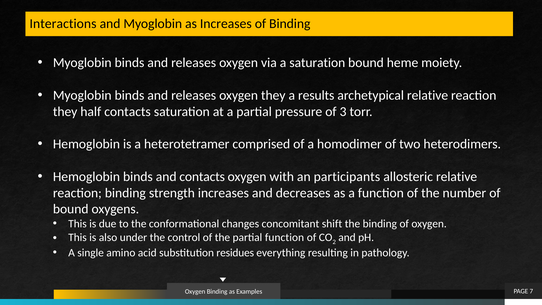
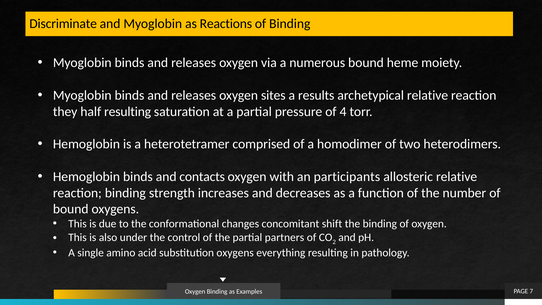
Interactions: Interactions -> Discriminate
as Increases: Increases -> Reactions
a saturation: saturation -> numerous
oxygen they: they -> sites
half contacts: contacts -> resulting
3: 3 -> 4
partial function: function -> partners
substitution residues: residues -> oxygens
